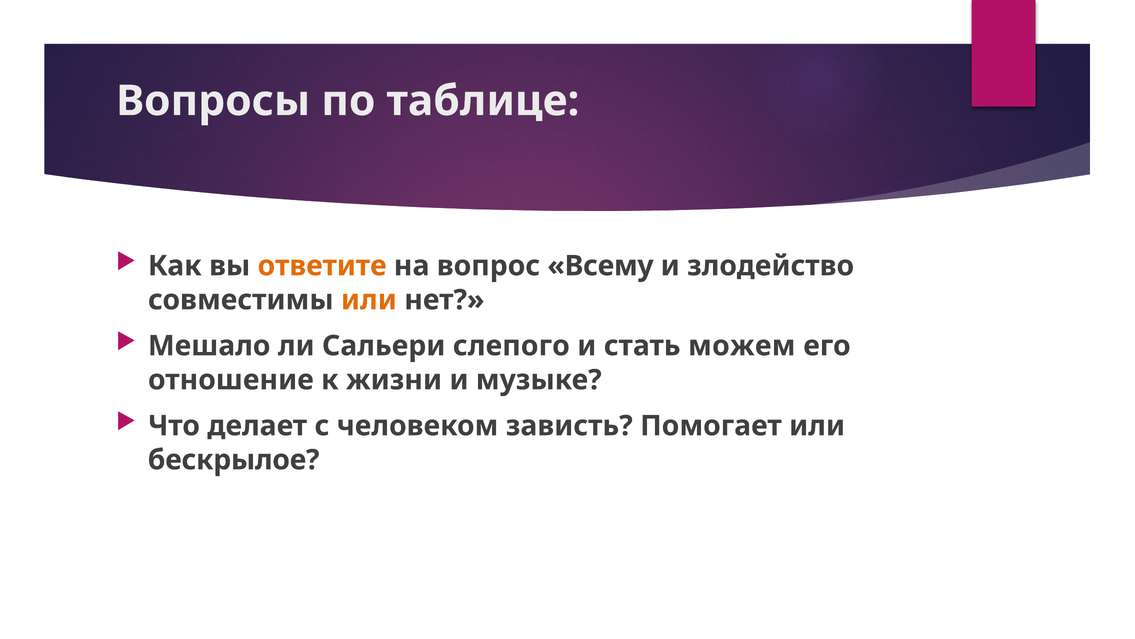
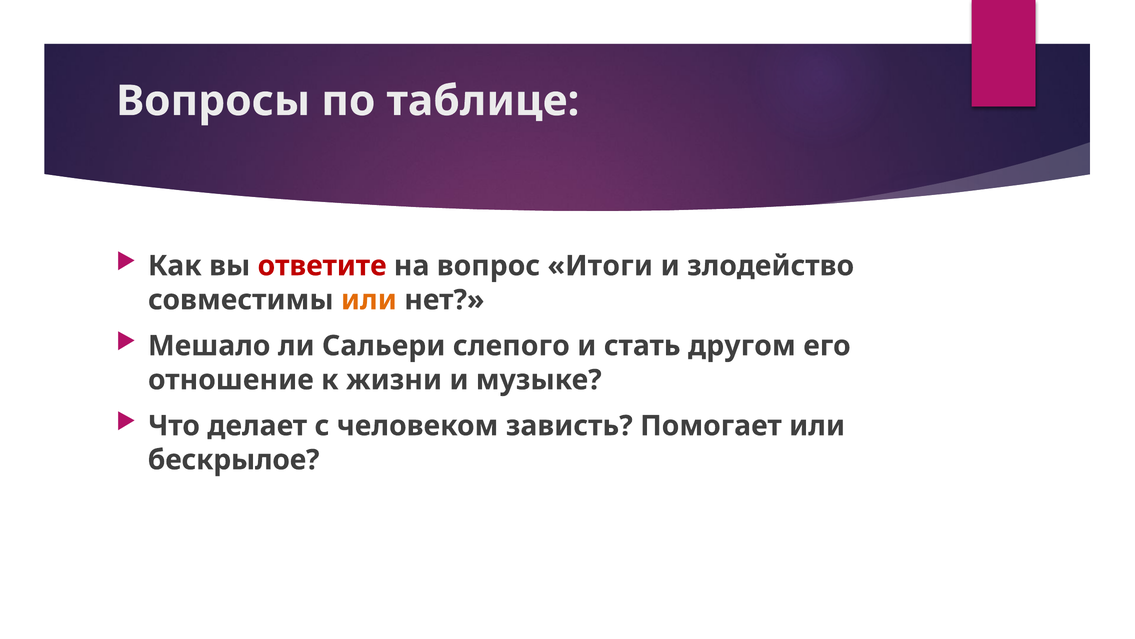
ответите colour: orange -> red
Всему: Всему -> Итоги
можем: можем -> другом
